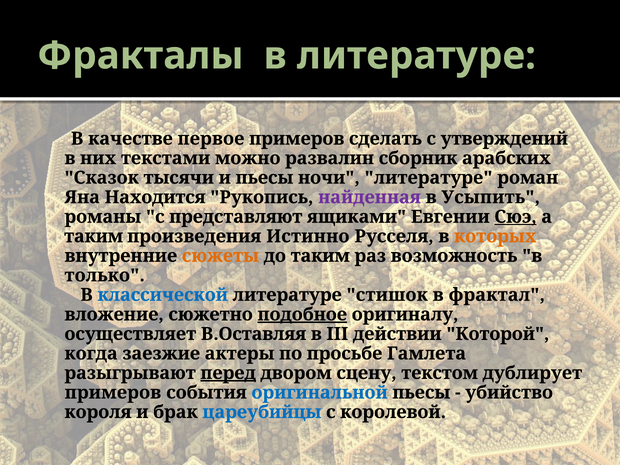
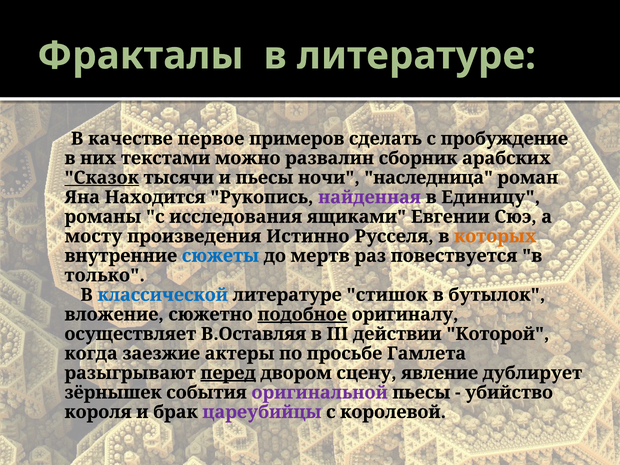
утверждений: утверждений -> пробуждение
Сказок underline: none -> present
ночи литературе: литературе -> наследница
Усыпить: Усыпить -> Единицу
представляют: представляют -> исследования
Сюэ underline: present -> none
таким at (94, 236): таким -> мосту
сюжеты colour: orange -> blue
до таким: таким -> мертв
возможность: возможность -> повествуется
фрактал: фрактал -> бутылок
текстом: текстом -> явление
примеров at (113, 393): примеров -> зёрнышек
оригинальной colour: blue -> purple
цареубийцы colour: blue -> purple
